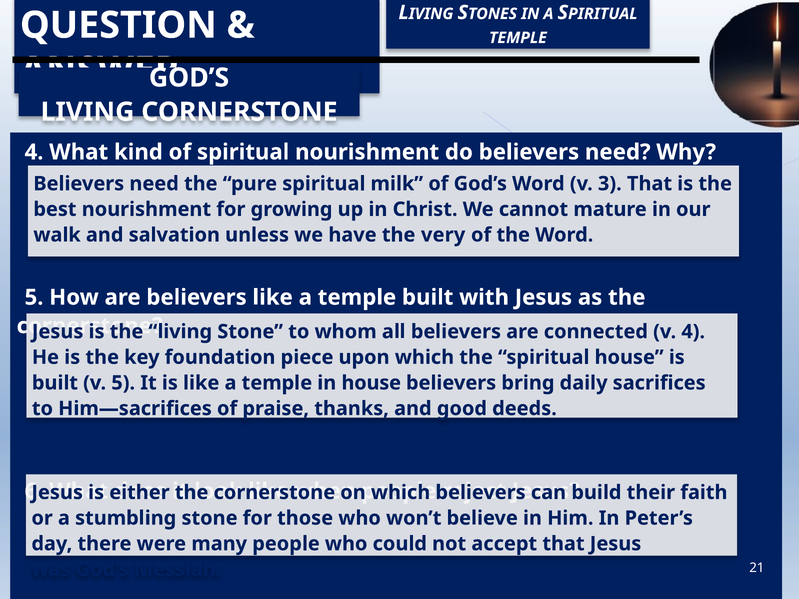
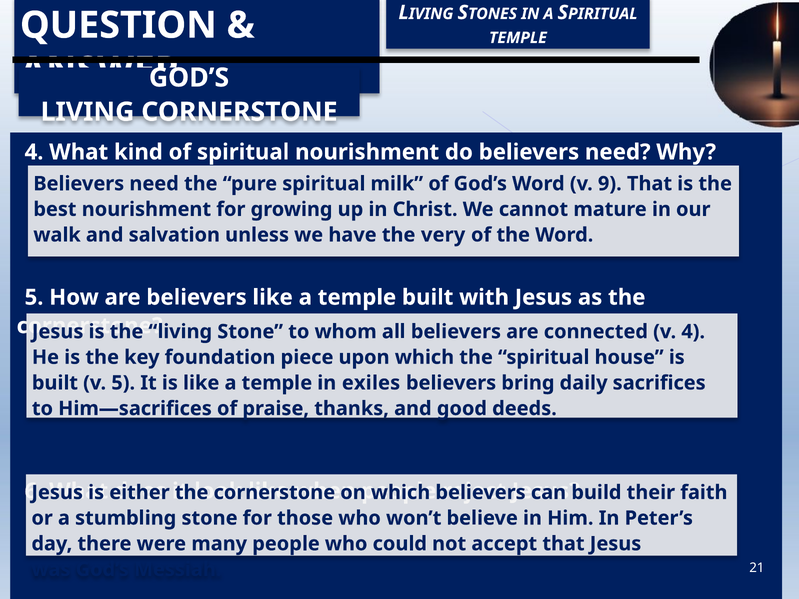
3: 3 -> 9
in house: house -> exiles
